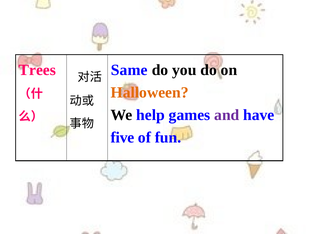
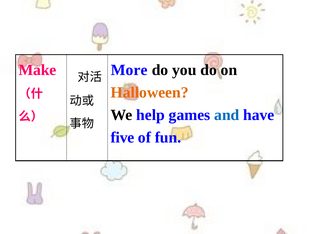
Trees: Trees -> Make
Same: Same -> More
and colour: purple -> blue
